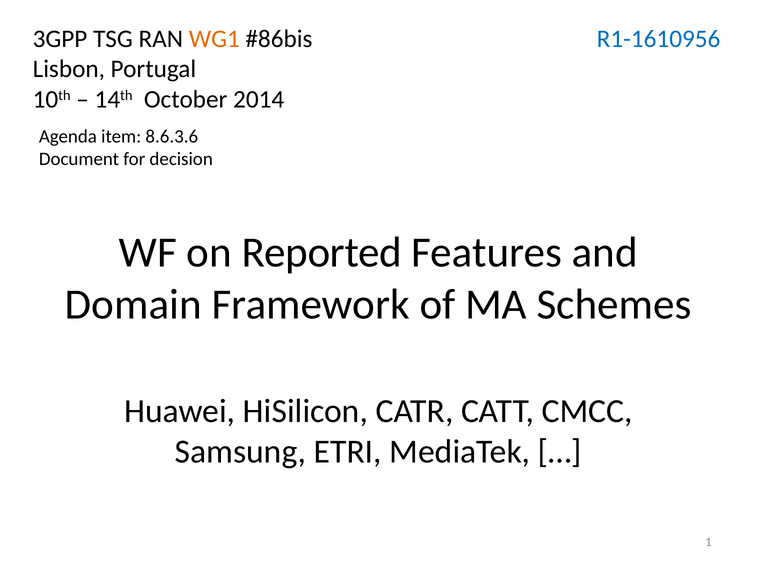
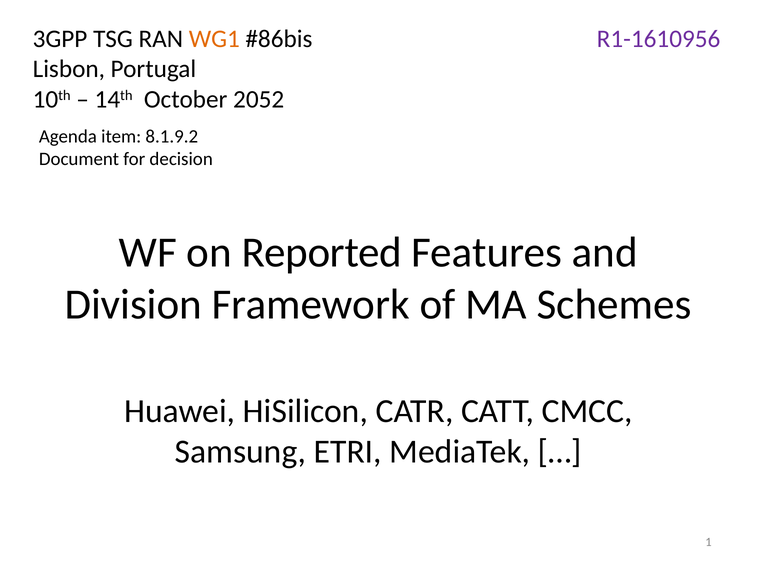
R1-1610956 colour: blue -> purple
2014: 2014 -> 2052
8.6.3.6: 8.6.3.6 -> 8.1.9.2
Domain: Domain -> Division
